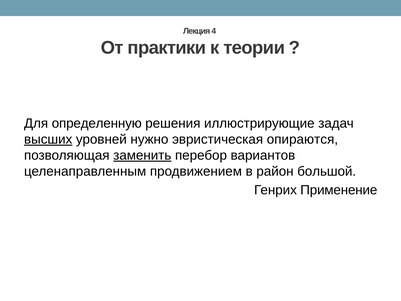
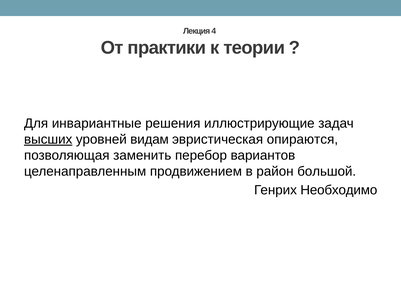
определенную: определенную -> инвариантные
нужно: нужно -> видам
заменить underline: present -> none
Применение: Применение -> Необходимо
